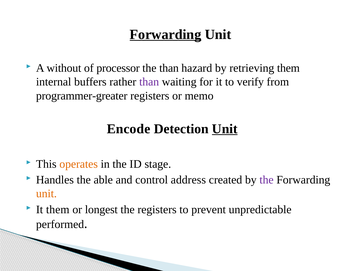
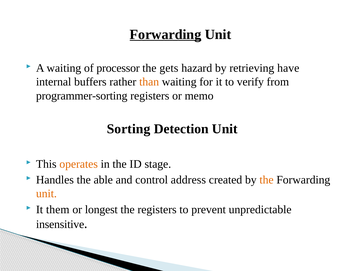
A without: without -> waiting
the than: than -> gets
retrieving them: them -> have
than at (149, 82) colour: purple -> orange
programmer-greater: programmer-greater -> programmer-sorting
Encode: Encode -> Sorting
Unit at (225, 129) underline: present -> none
the at (267, 180) colour: purple -> orange
performed: performed -> insensitive
